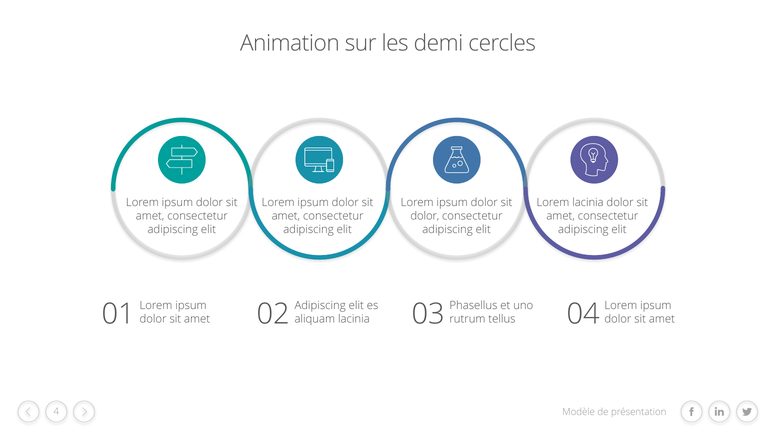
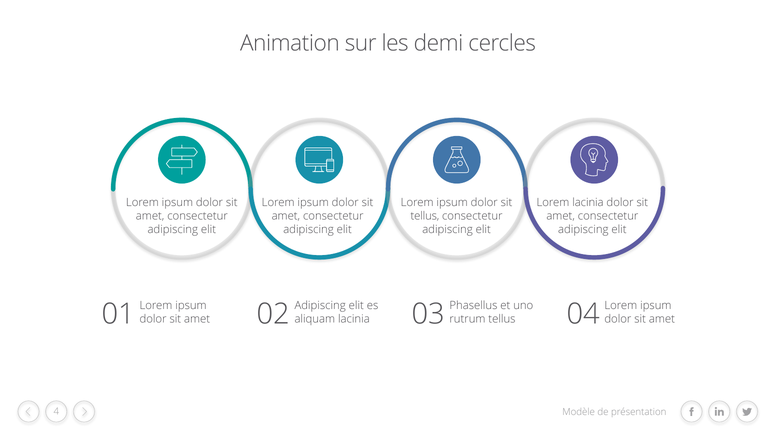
dolor at (425, 216): dolor -> tellus
